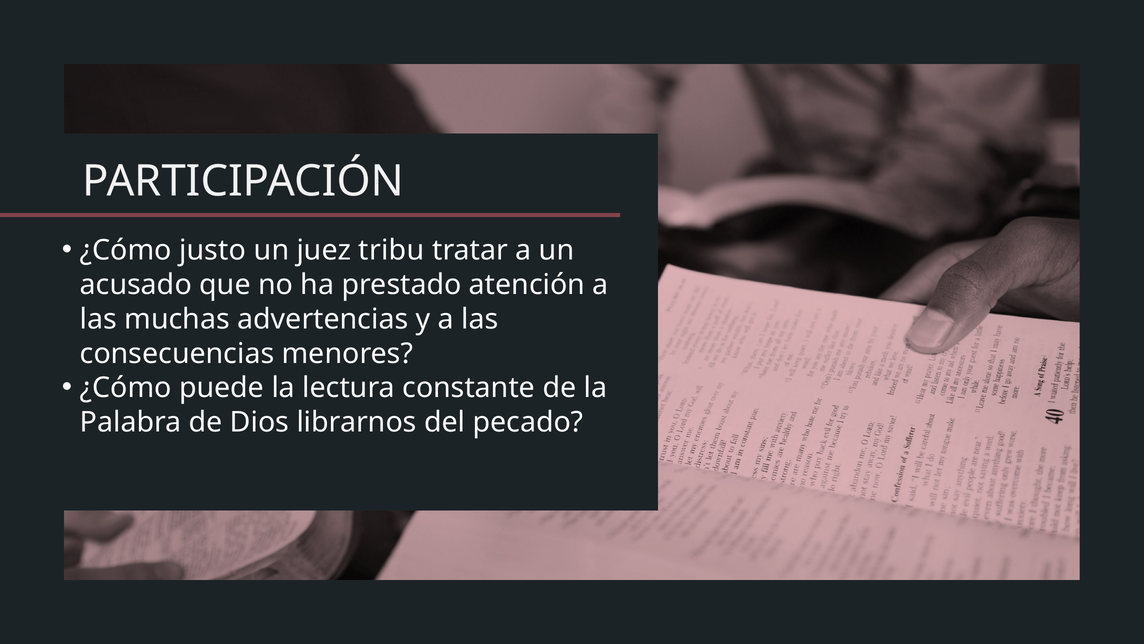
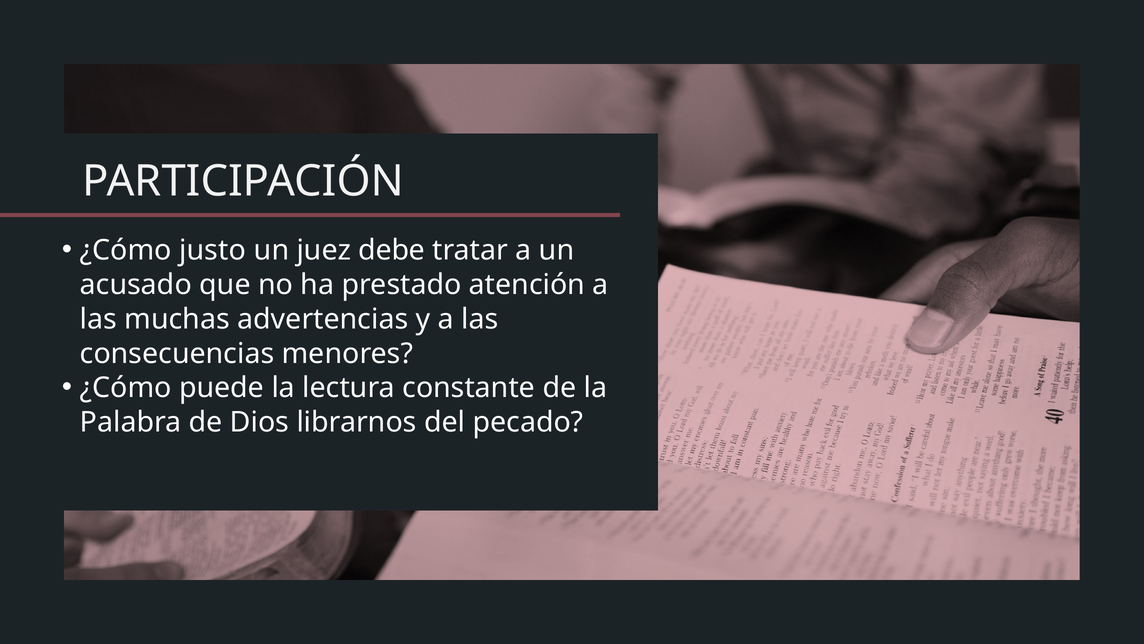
tribu: tribu -> debe
